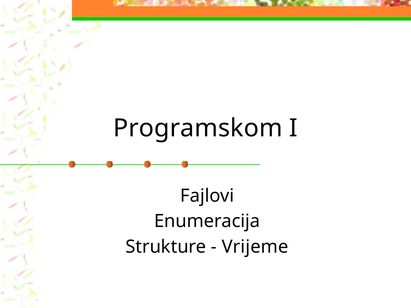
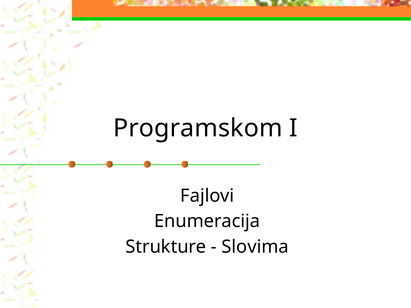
Vrijeme: Vrijeme -> Slovima
